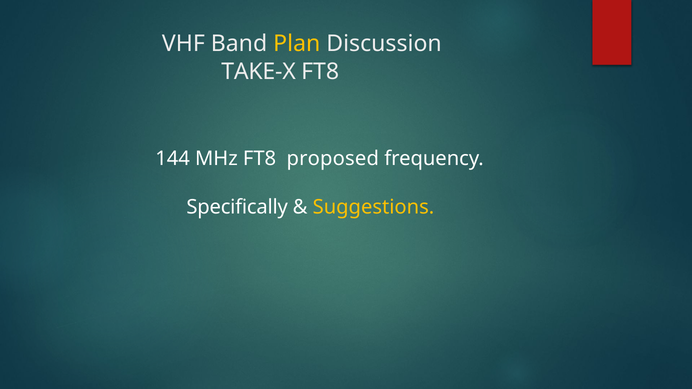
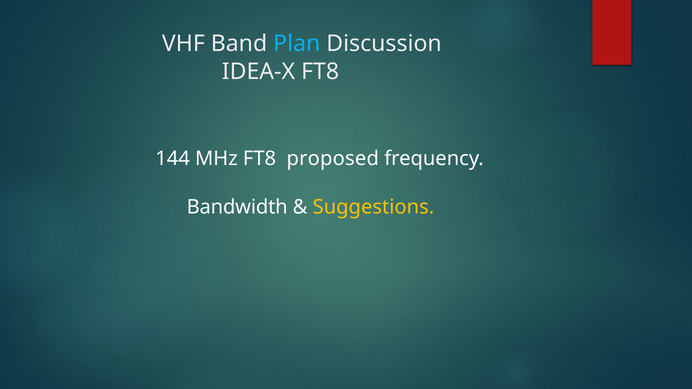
Plan colour: yellow -> light blue
TAKE-X: TAKE-X -> IDEA-X
Specifically: Specifically -> Bandwidth
